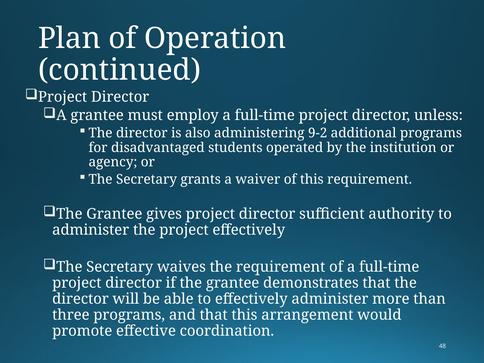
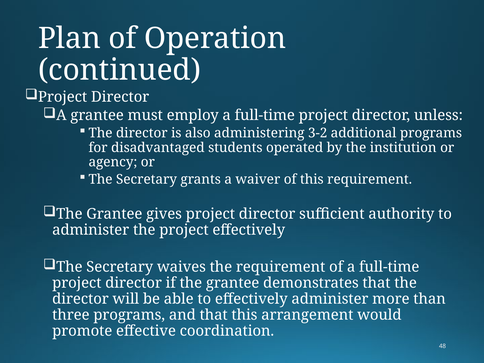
9-2: 9-2 -> 3-2
